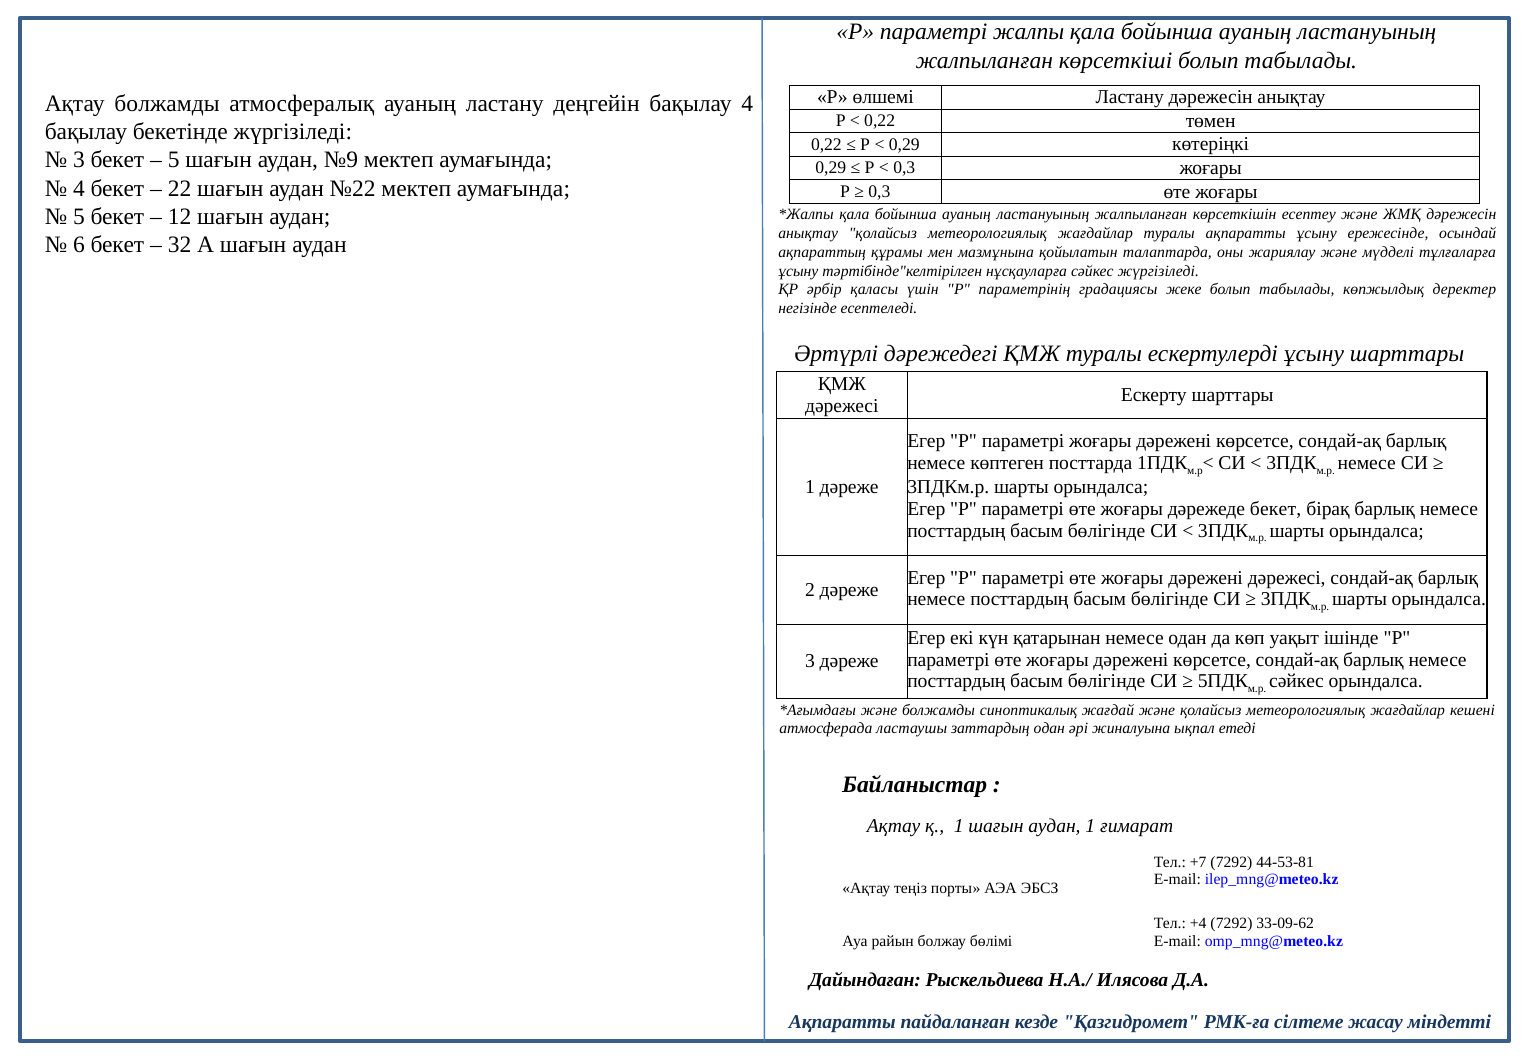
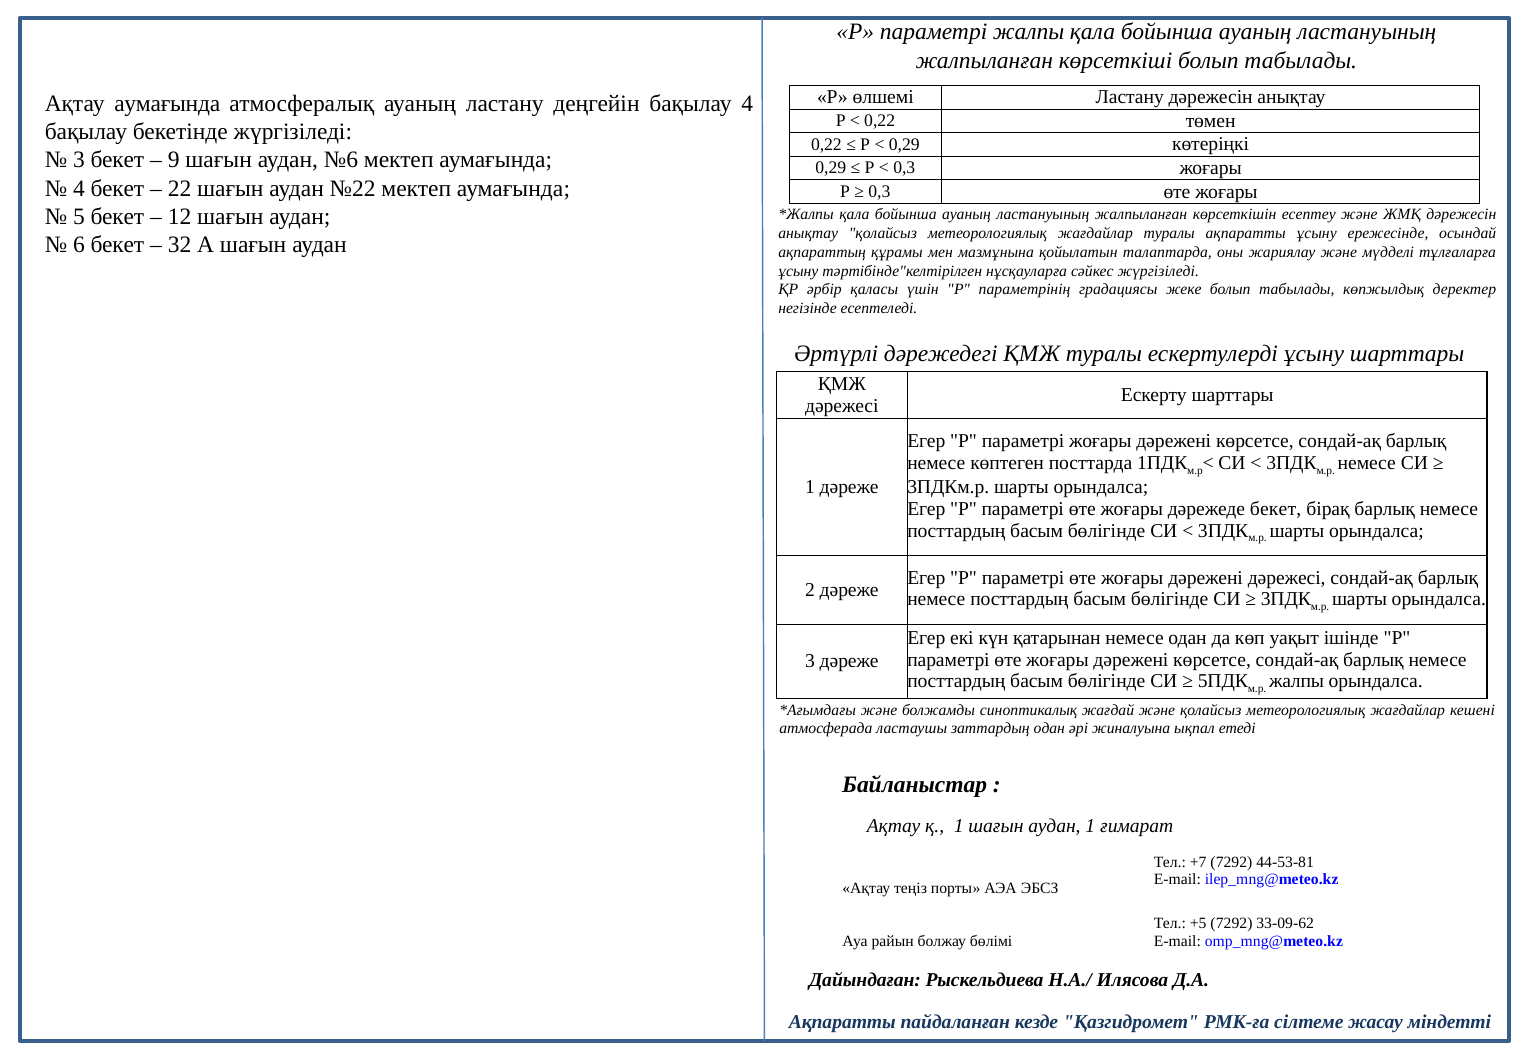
Ақтау болжамды: болжамды -> аумағында
5 at (174, 160): 5 -> 9
№9: №9 -> №6
сәйкес at (1296, 681): сәйкес -> жалпы
+4: +4 -> +5
